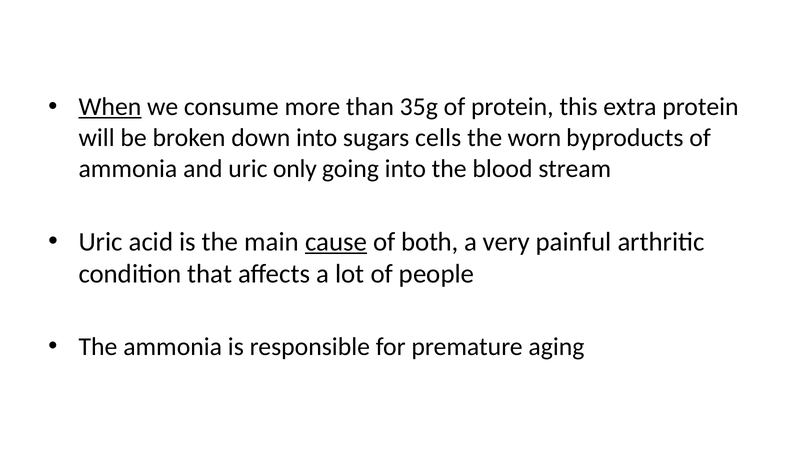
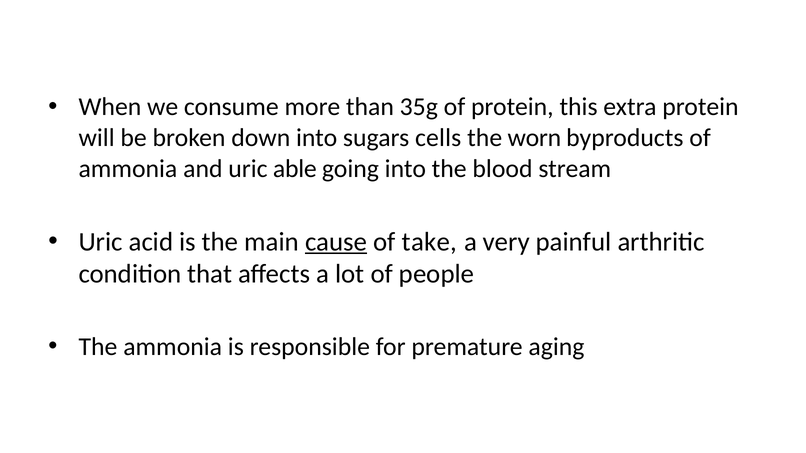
When underline: present -> none
only: only -> able
both: both -> take
